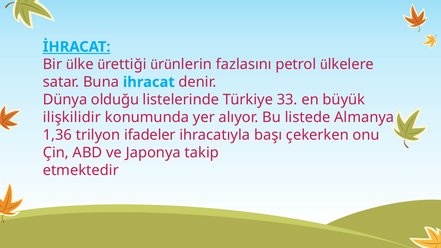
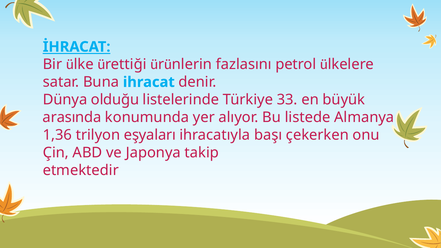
ilişkilidir: ilişkilidir -> arasında
ifadeler: ifadeler -> eşyaları
